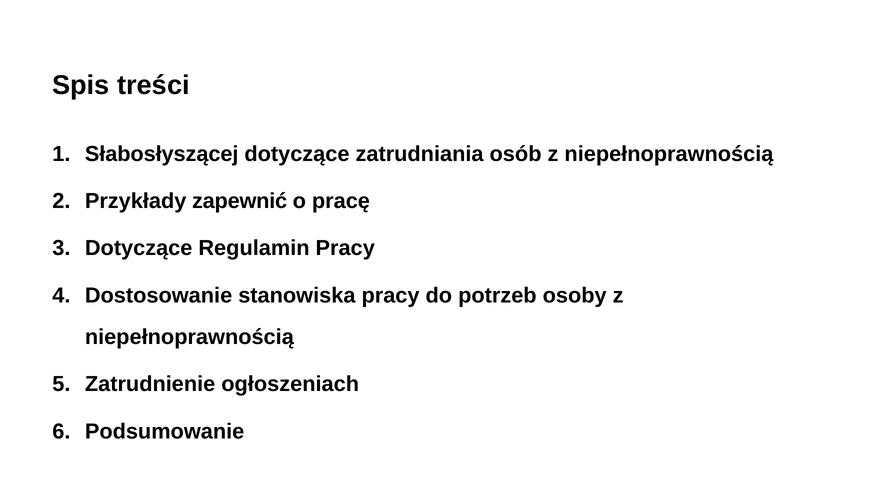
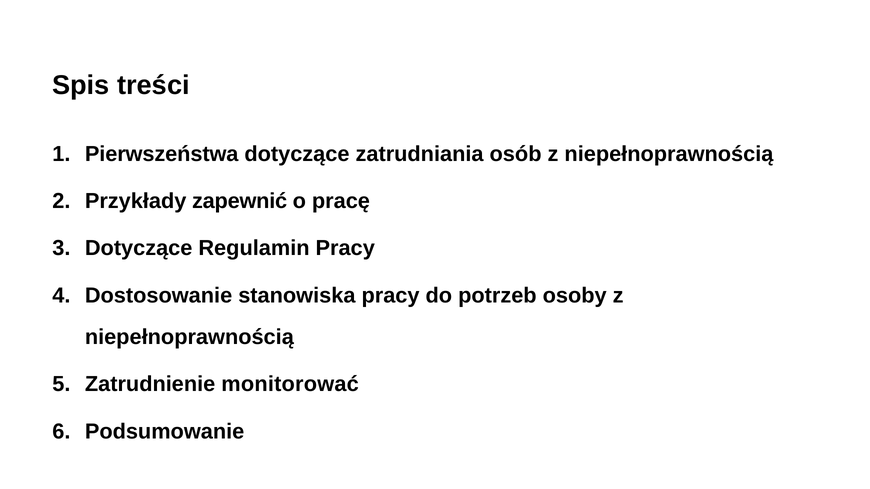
Słabosłyszącej: Słabosłyszącej -> Pierwszeństwa
ogłoszeniach: ogłoszeniach -> monitorować
